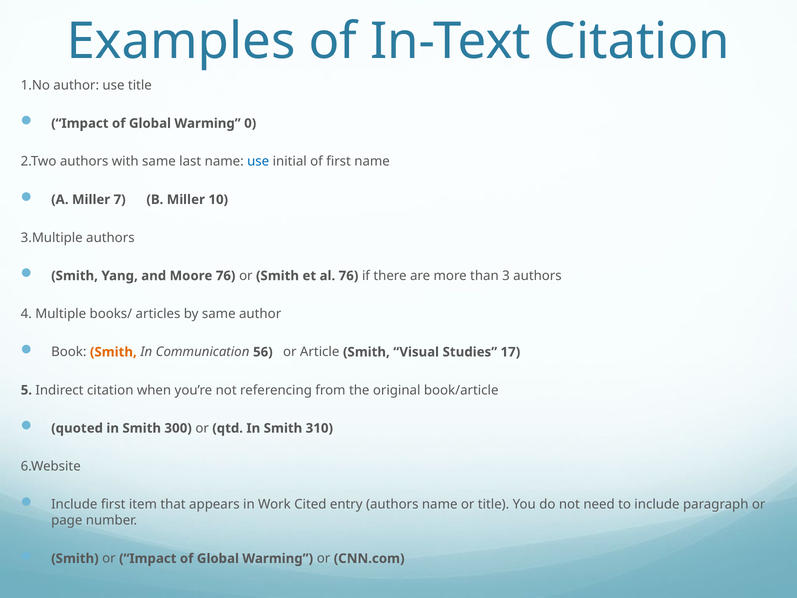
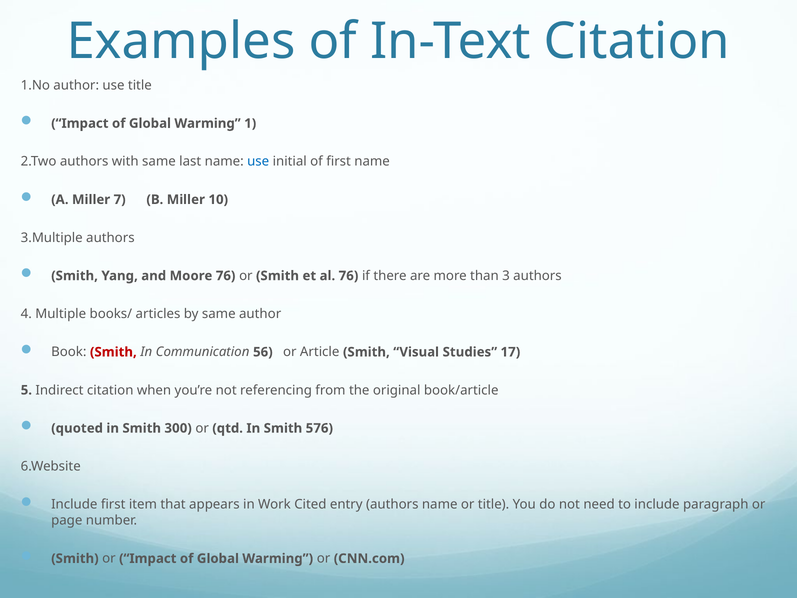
0: 0 -> 1
Smith at (113, 352) colour: orange -> red
310: 310 -> 576
